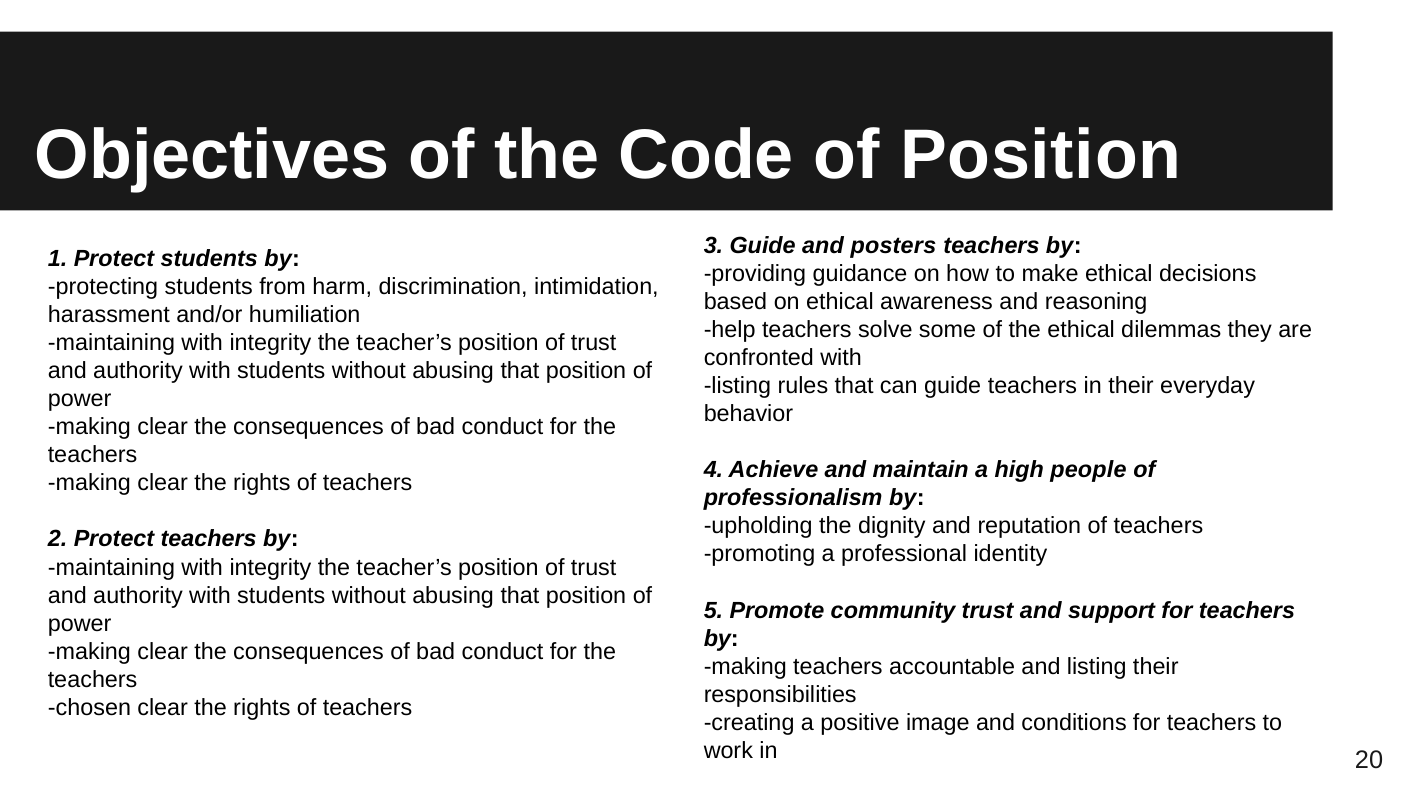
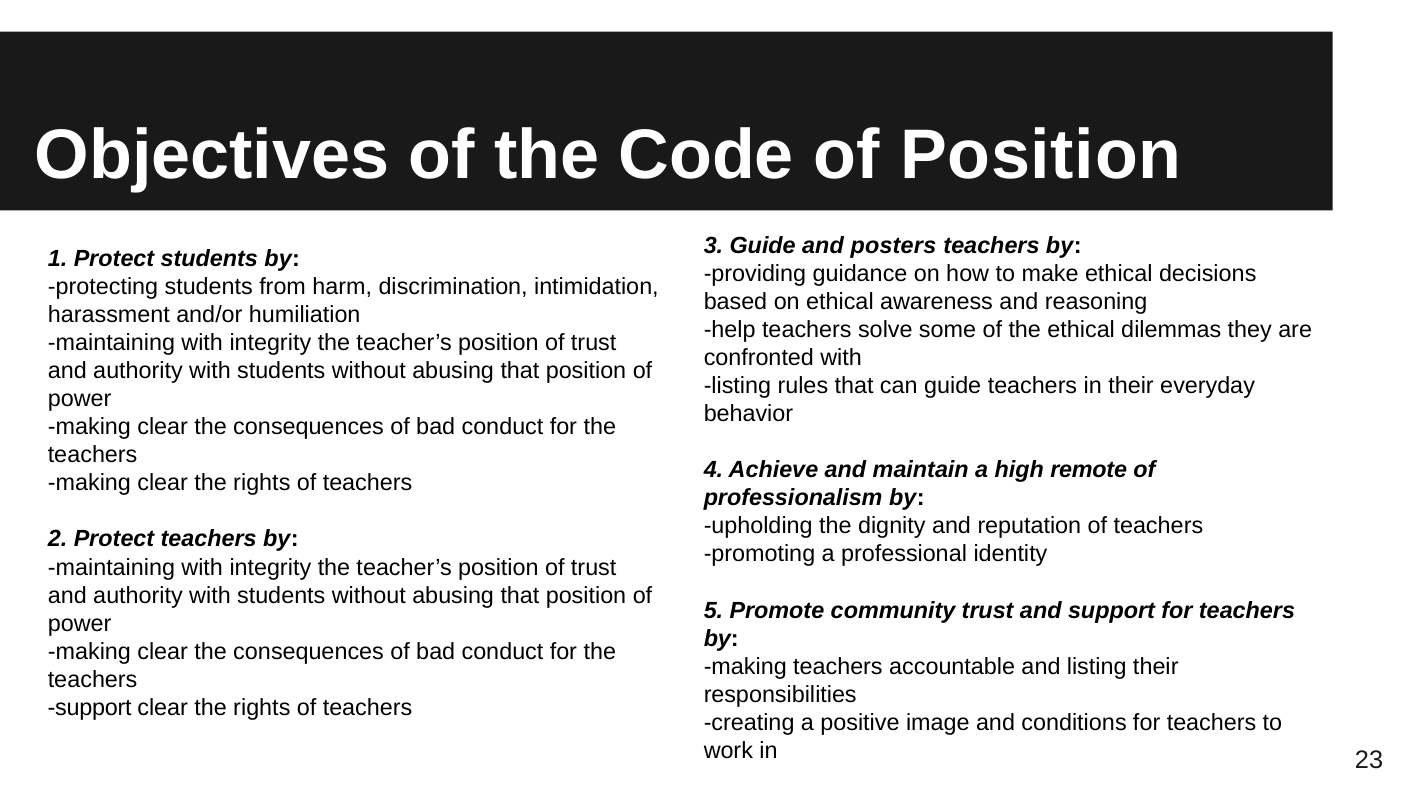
people: people -> remote
chosen at (89, 708): chosen -> support
20: 20 -> 23
